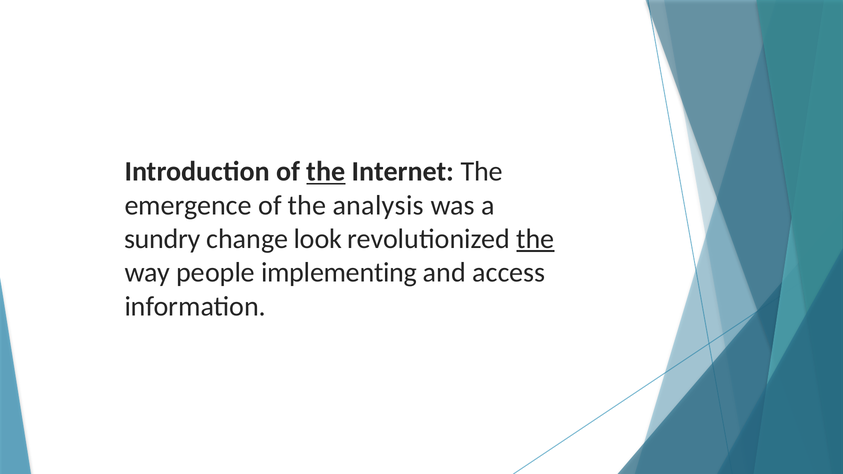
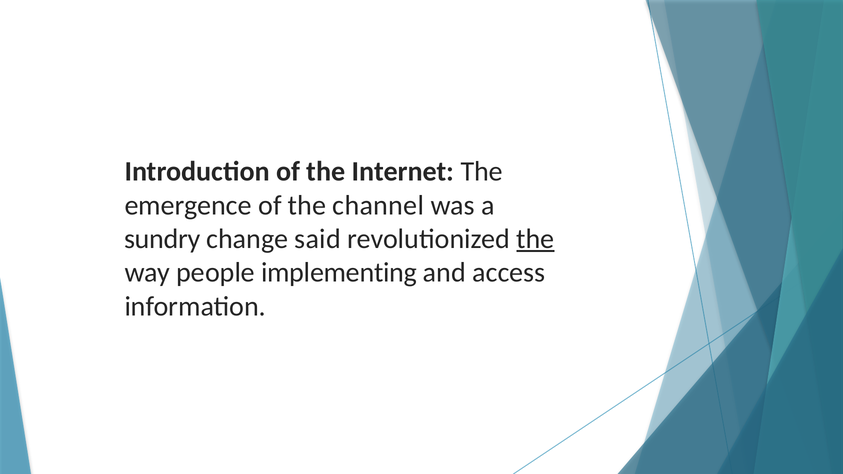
the at (326, 172) underline: present -> none
analysis: analysis -> channel
look: look -> said
